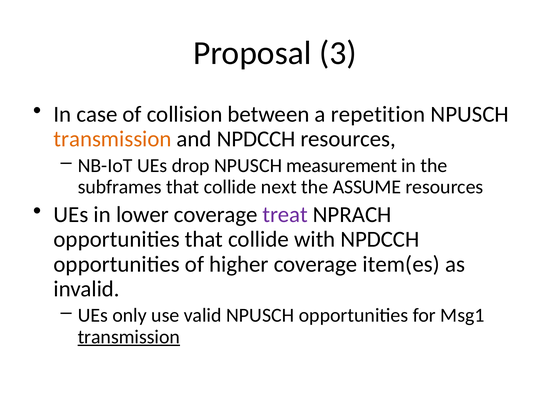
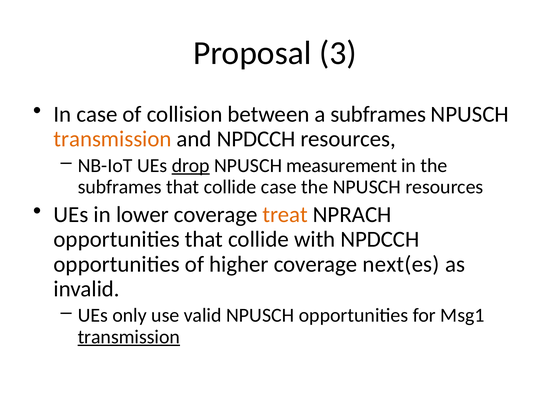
a repetition: repetition -> subframes
drop underline: none -> present
collide next: next -> case
the ASSUME: ASSUME -> NPUSCH
treat colour: purple -> orange
item(es: item(es -> next(es
